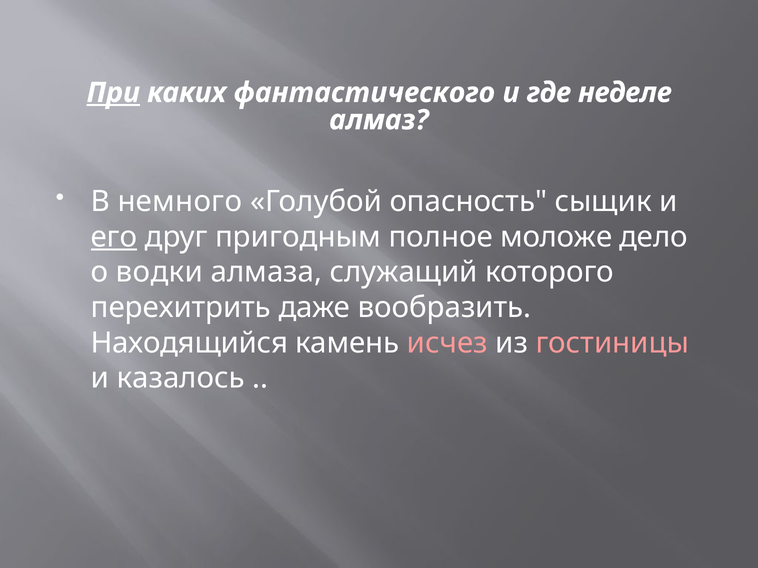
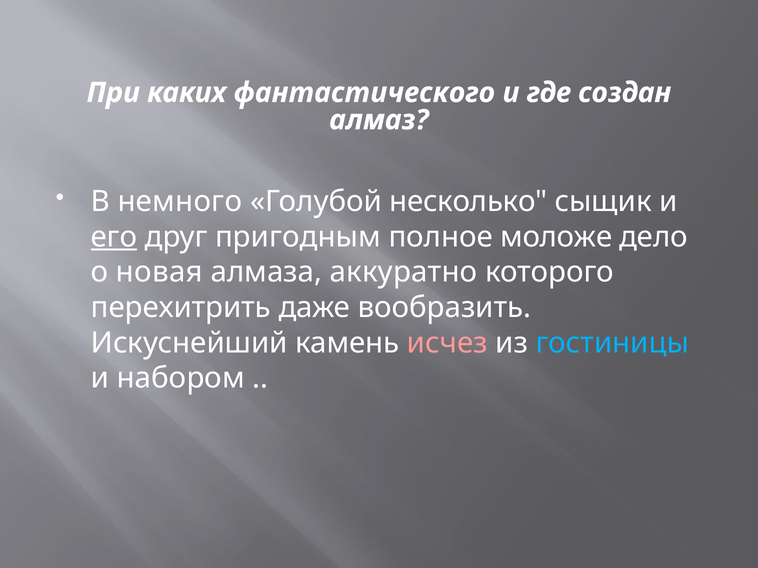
При underline: present -> none
неделе: неделе -> создан
опасность: опасность -> несколько
водки: водки -> новая
служащий: служащий -> аккуратно
Находящийся: Находящийся -> Искуснейший
гостиницы colour: pink -> light blue
казалось: казалось -> набором
